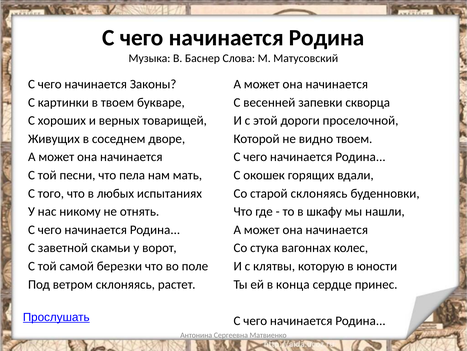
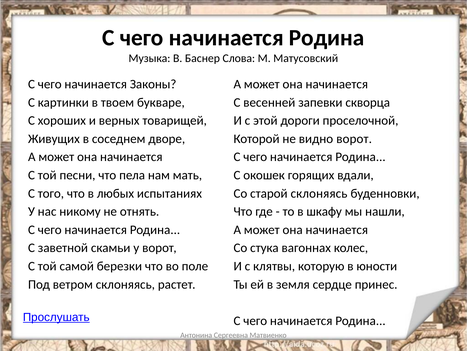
видно твоем: твоем -> ворот
конца: конца -> земля
